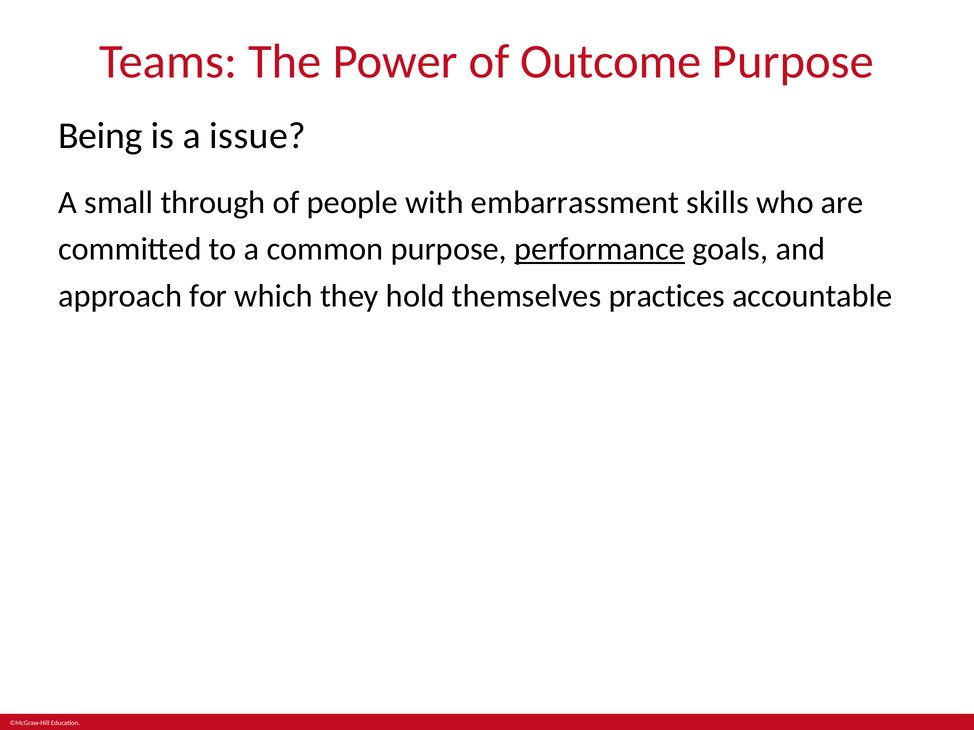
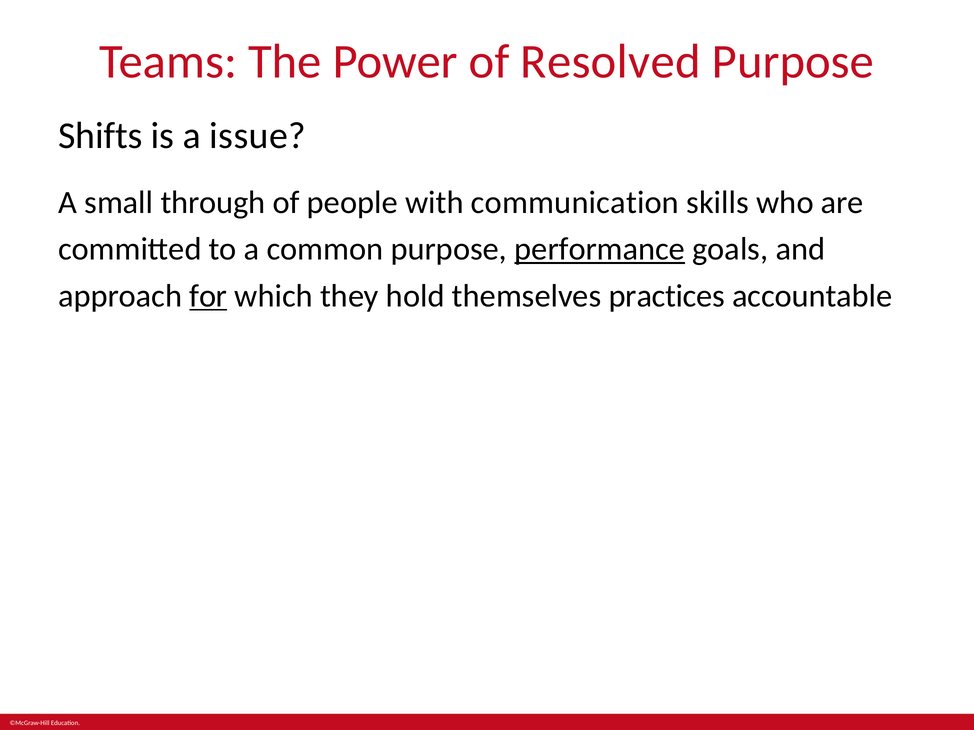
Outcome: Outcome -> Resolved
Being: Being -> Shifts
embarrassment: embarrassment -> communication
for underline: none -> present
